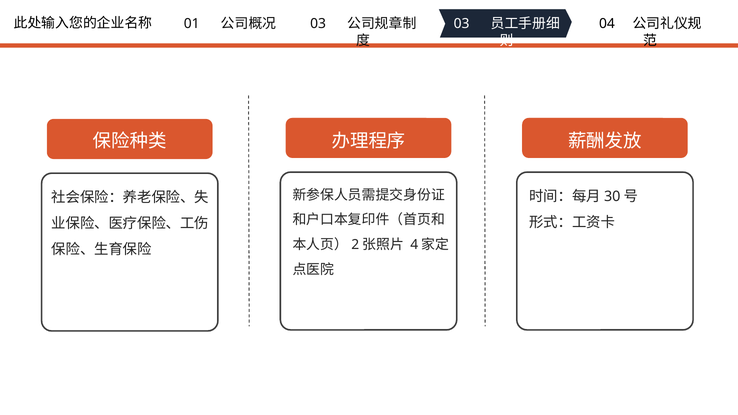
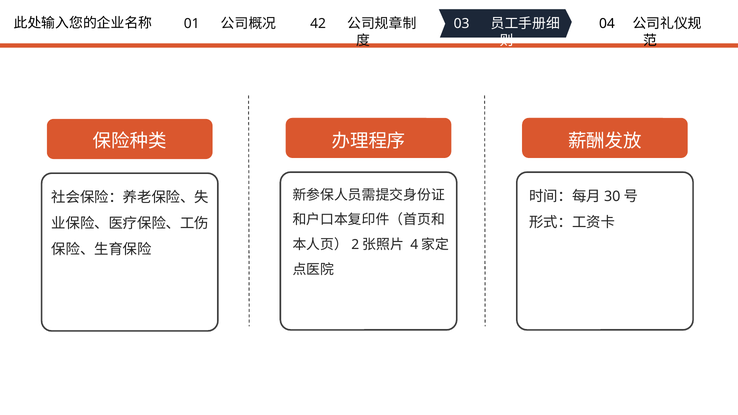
03 at (318, 24): 03 -> 42
